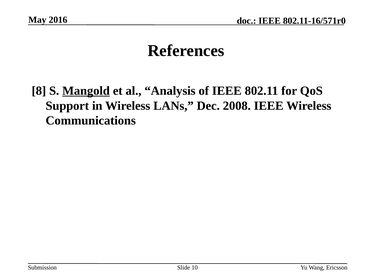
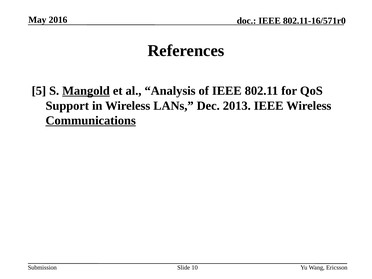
8: 8 -> 5
2008: 2008 -> 2013
Communications underline: none -> present
